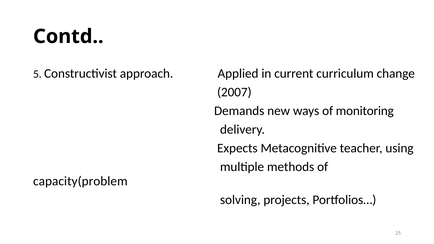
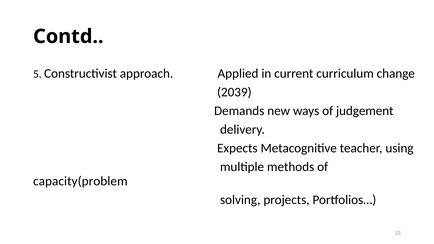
2007: 2007 -> 2039
monitoring: monitoring -> judgement
